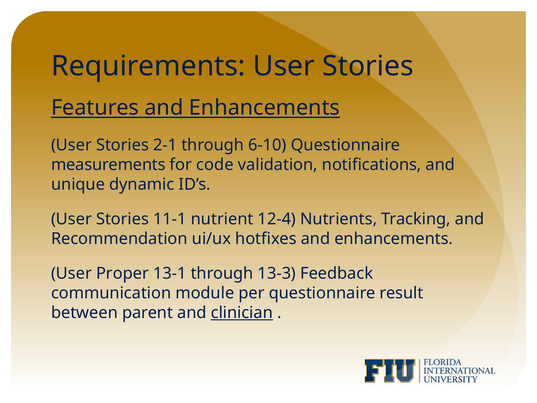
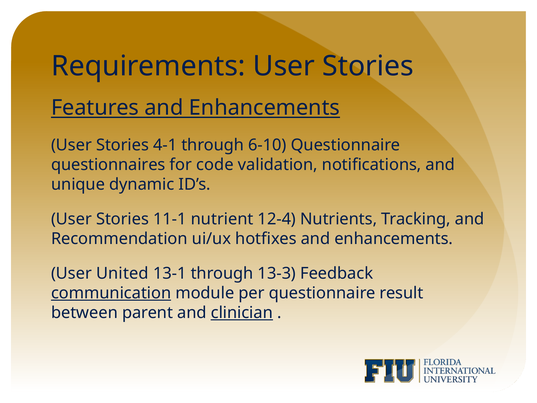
2-1: 2-1 -> 4-1
measurements: measurements -> questionnaires
Proper: Proper -> United
communication underline: none -> present
